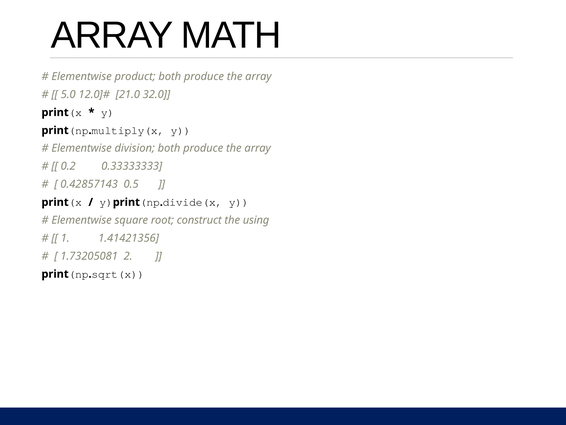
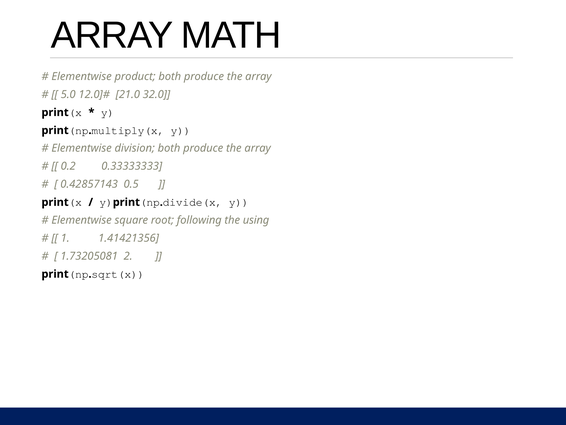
construct: construct -> following
